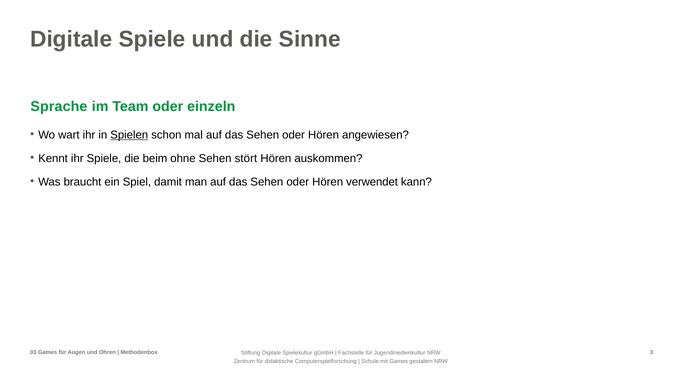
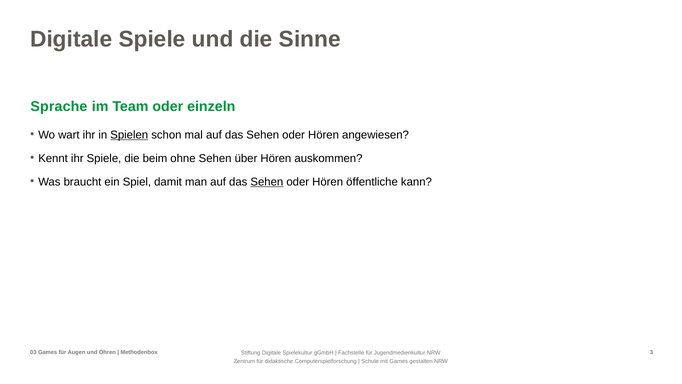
stört: stört -> über
Sehen at (267, 182) underline: none -> present
verwendet: verwendet -> öffentliche
